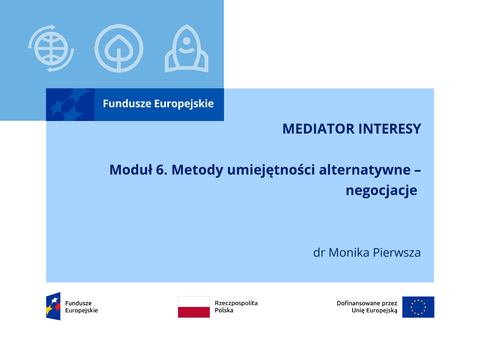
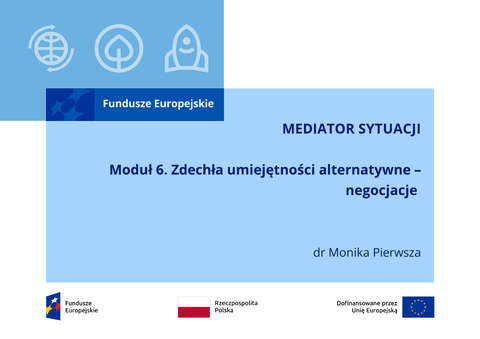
INTERESY: INTERESY -> SYTUACJI
Metody: Metody -> Zdechła
